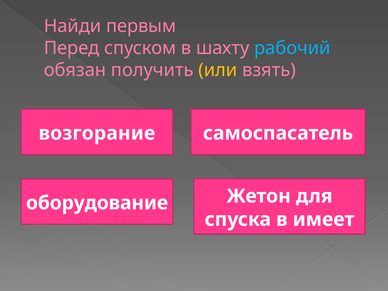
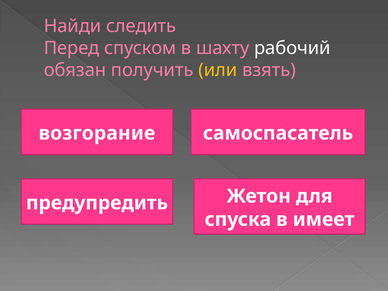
первым: первым -> следить
рабочий colour: light blue -> white
оборудование: оборудование -> предупредить
